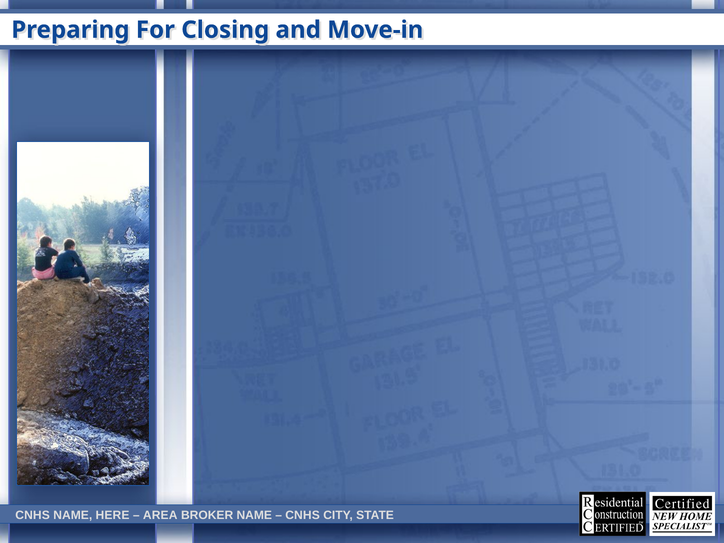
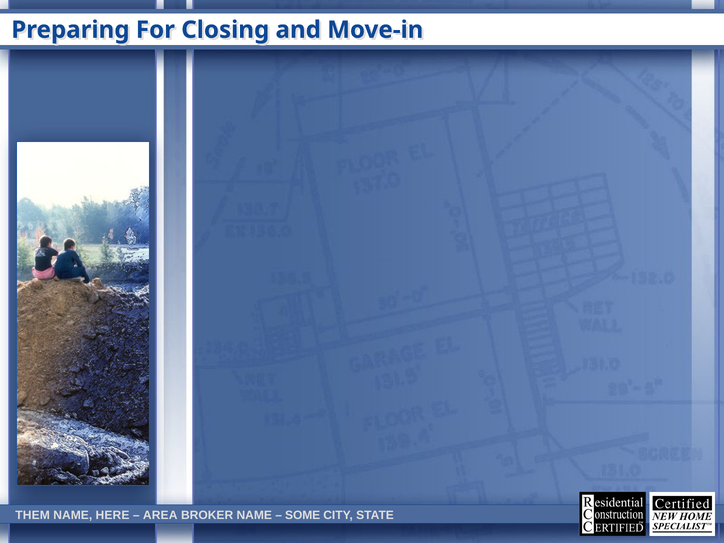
CNHS at (33, 515): CNHS -> THEM
CNHS at (303, 515): CNHS -> SOME
